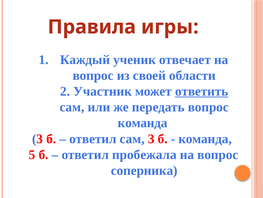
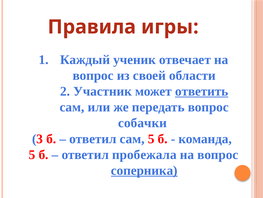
команда at (143, 123): команда -> собачки
сам 3: 3 -> 5
соперника underline: none -> present
